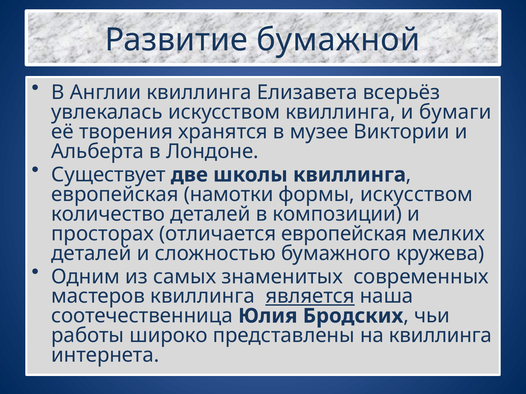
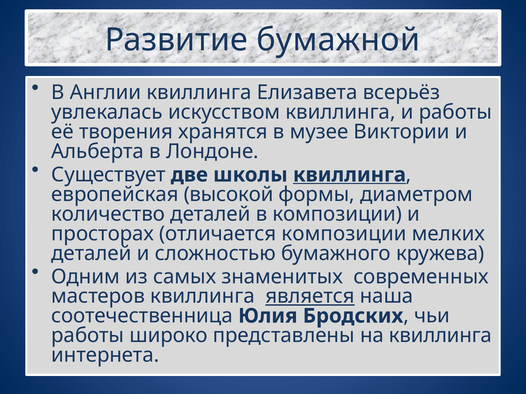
и бумаги: бумаги -> работы
квиллинга at (349, 175) underline: none -> present
намотки: намотки -> высокой
формы искусством: искусством -> диаметром
отличается европейская: европейская -> композиции
